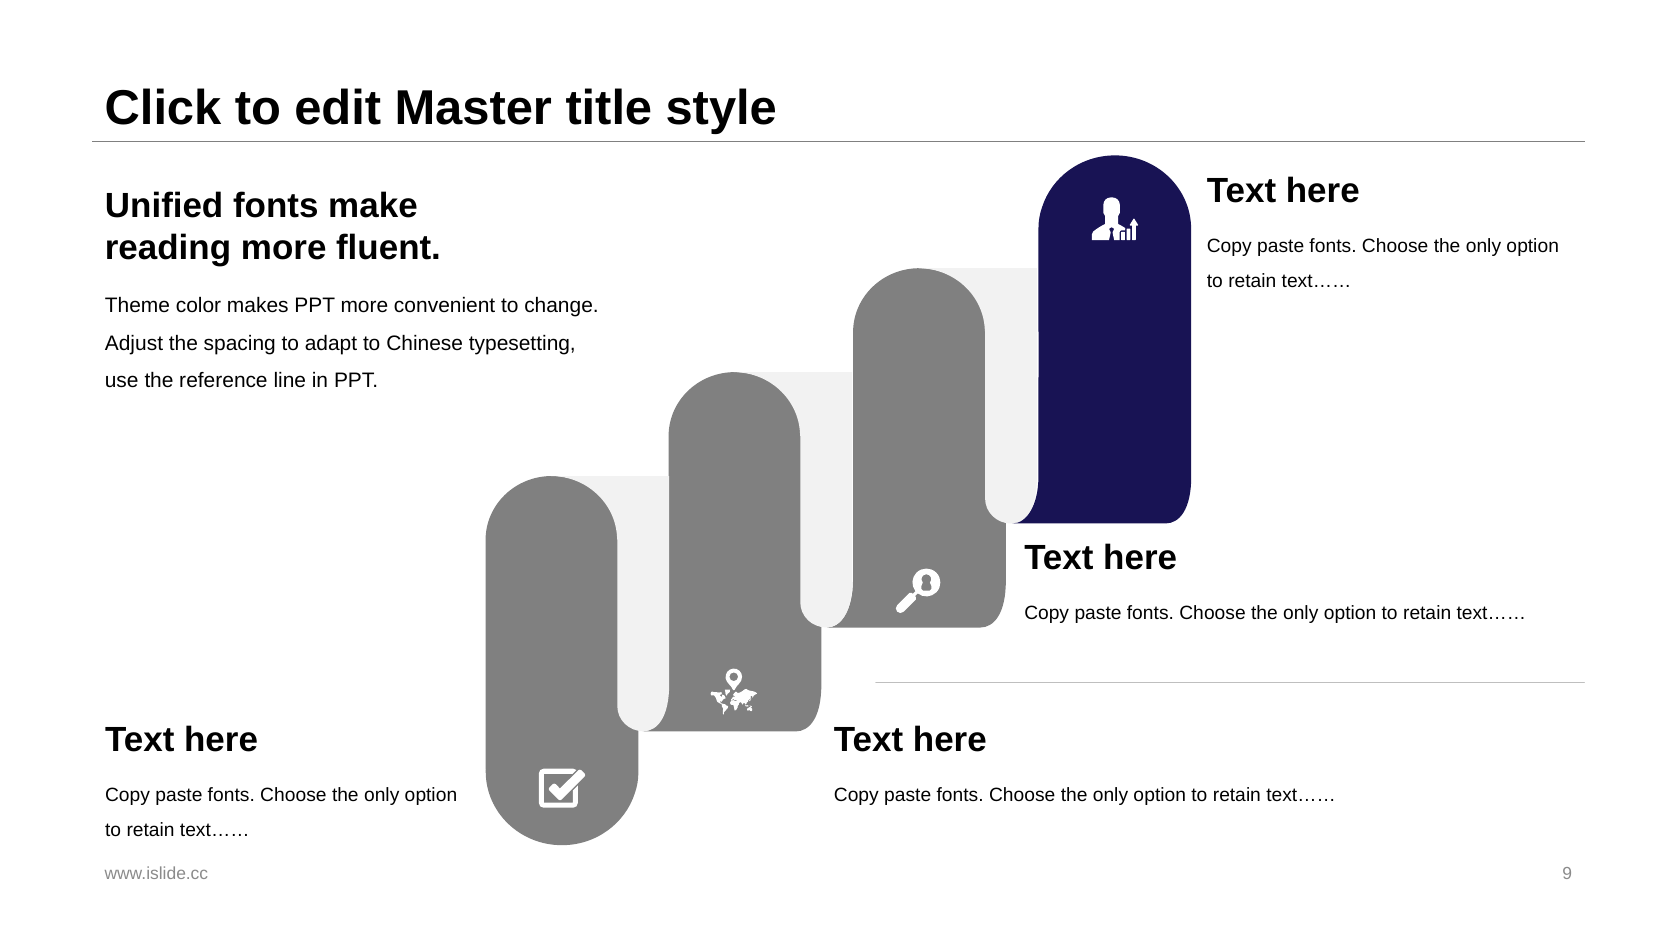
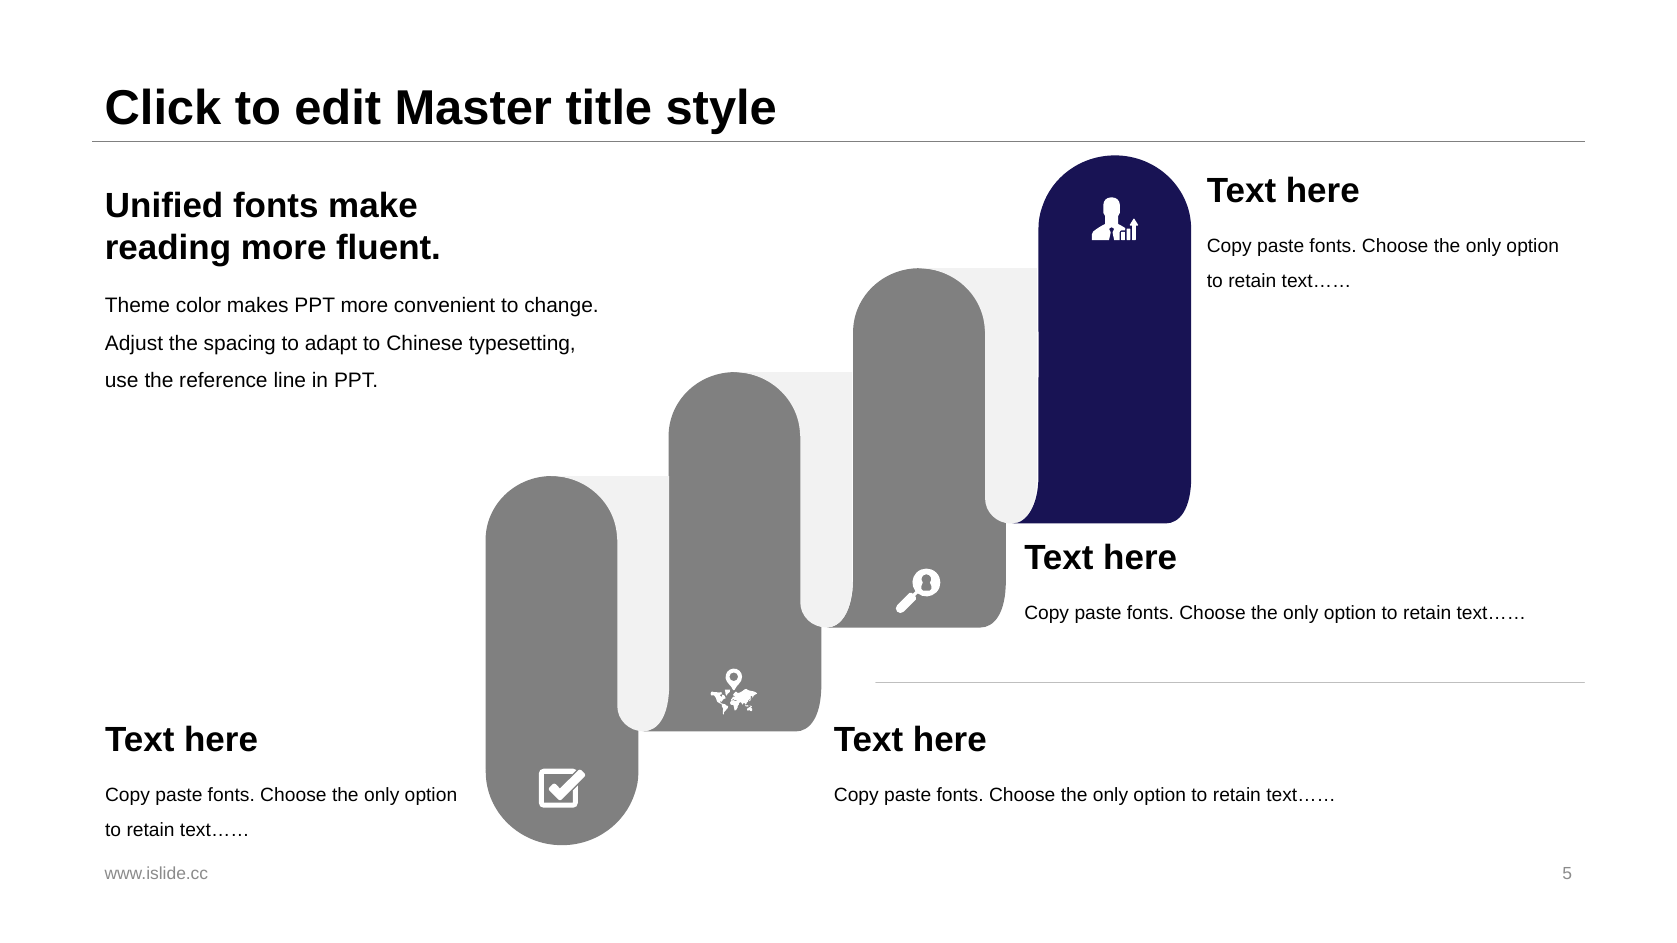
9: 9 -> 5
